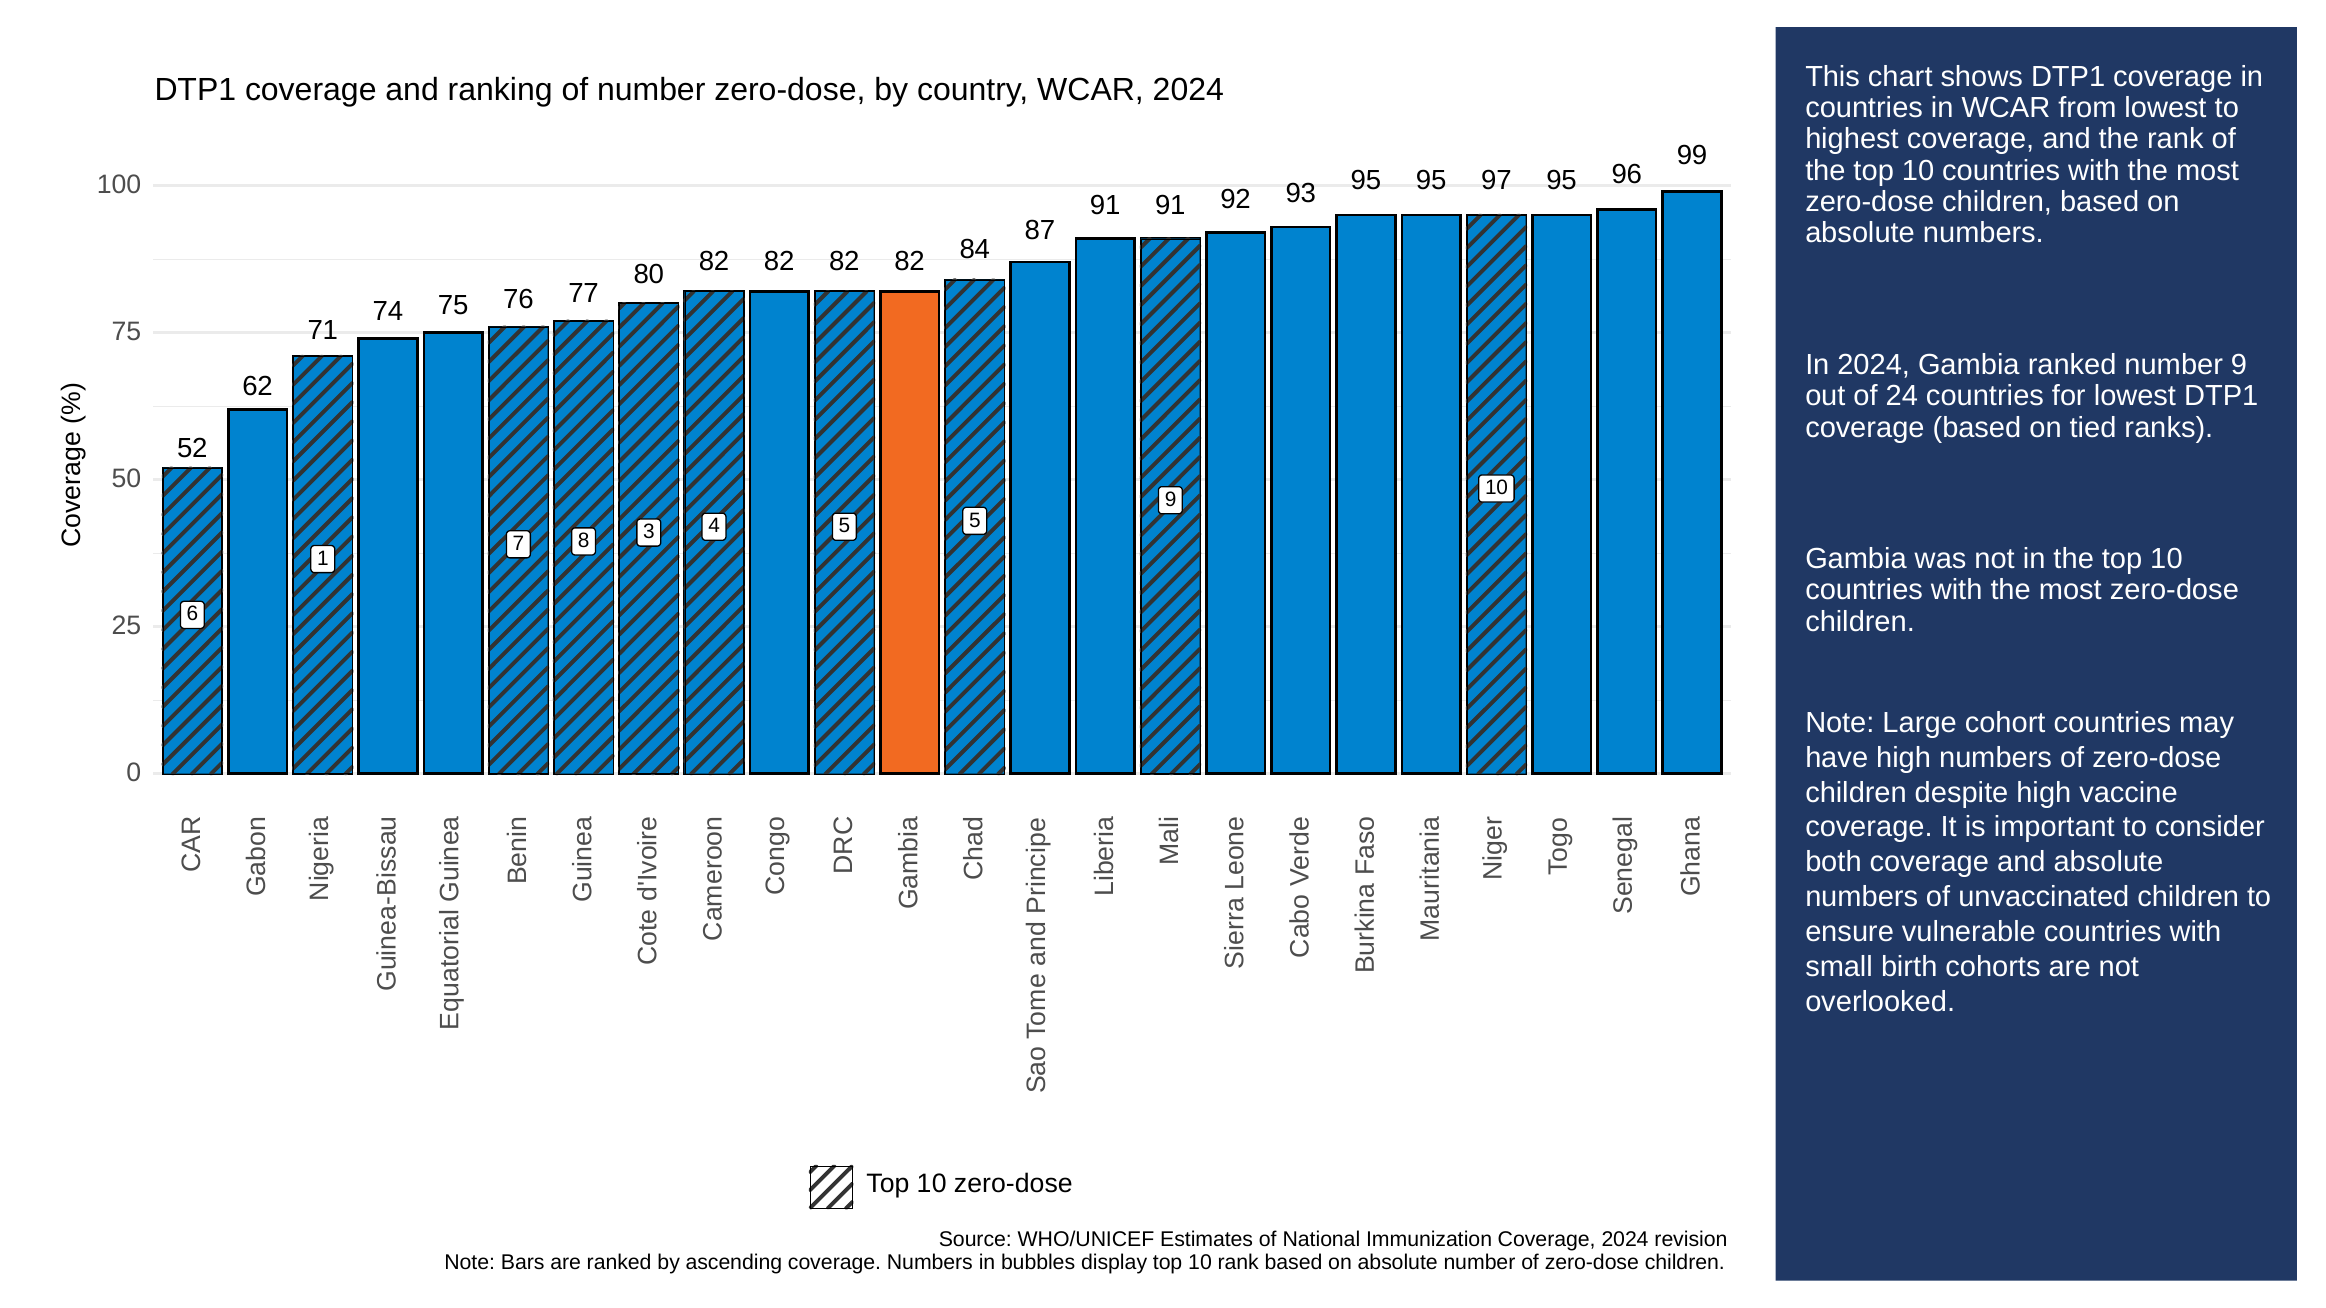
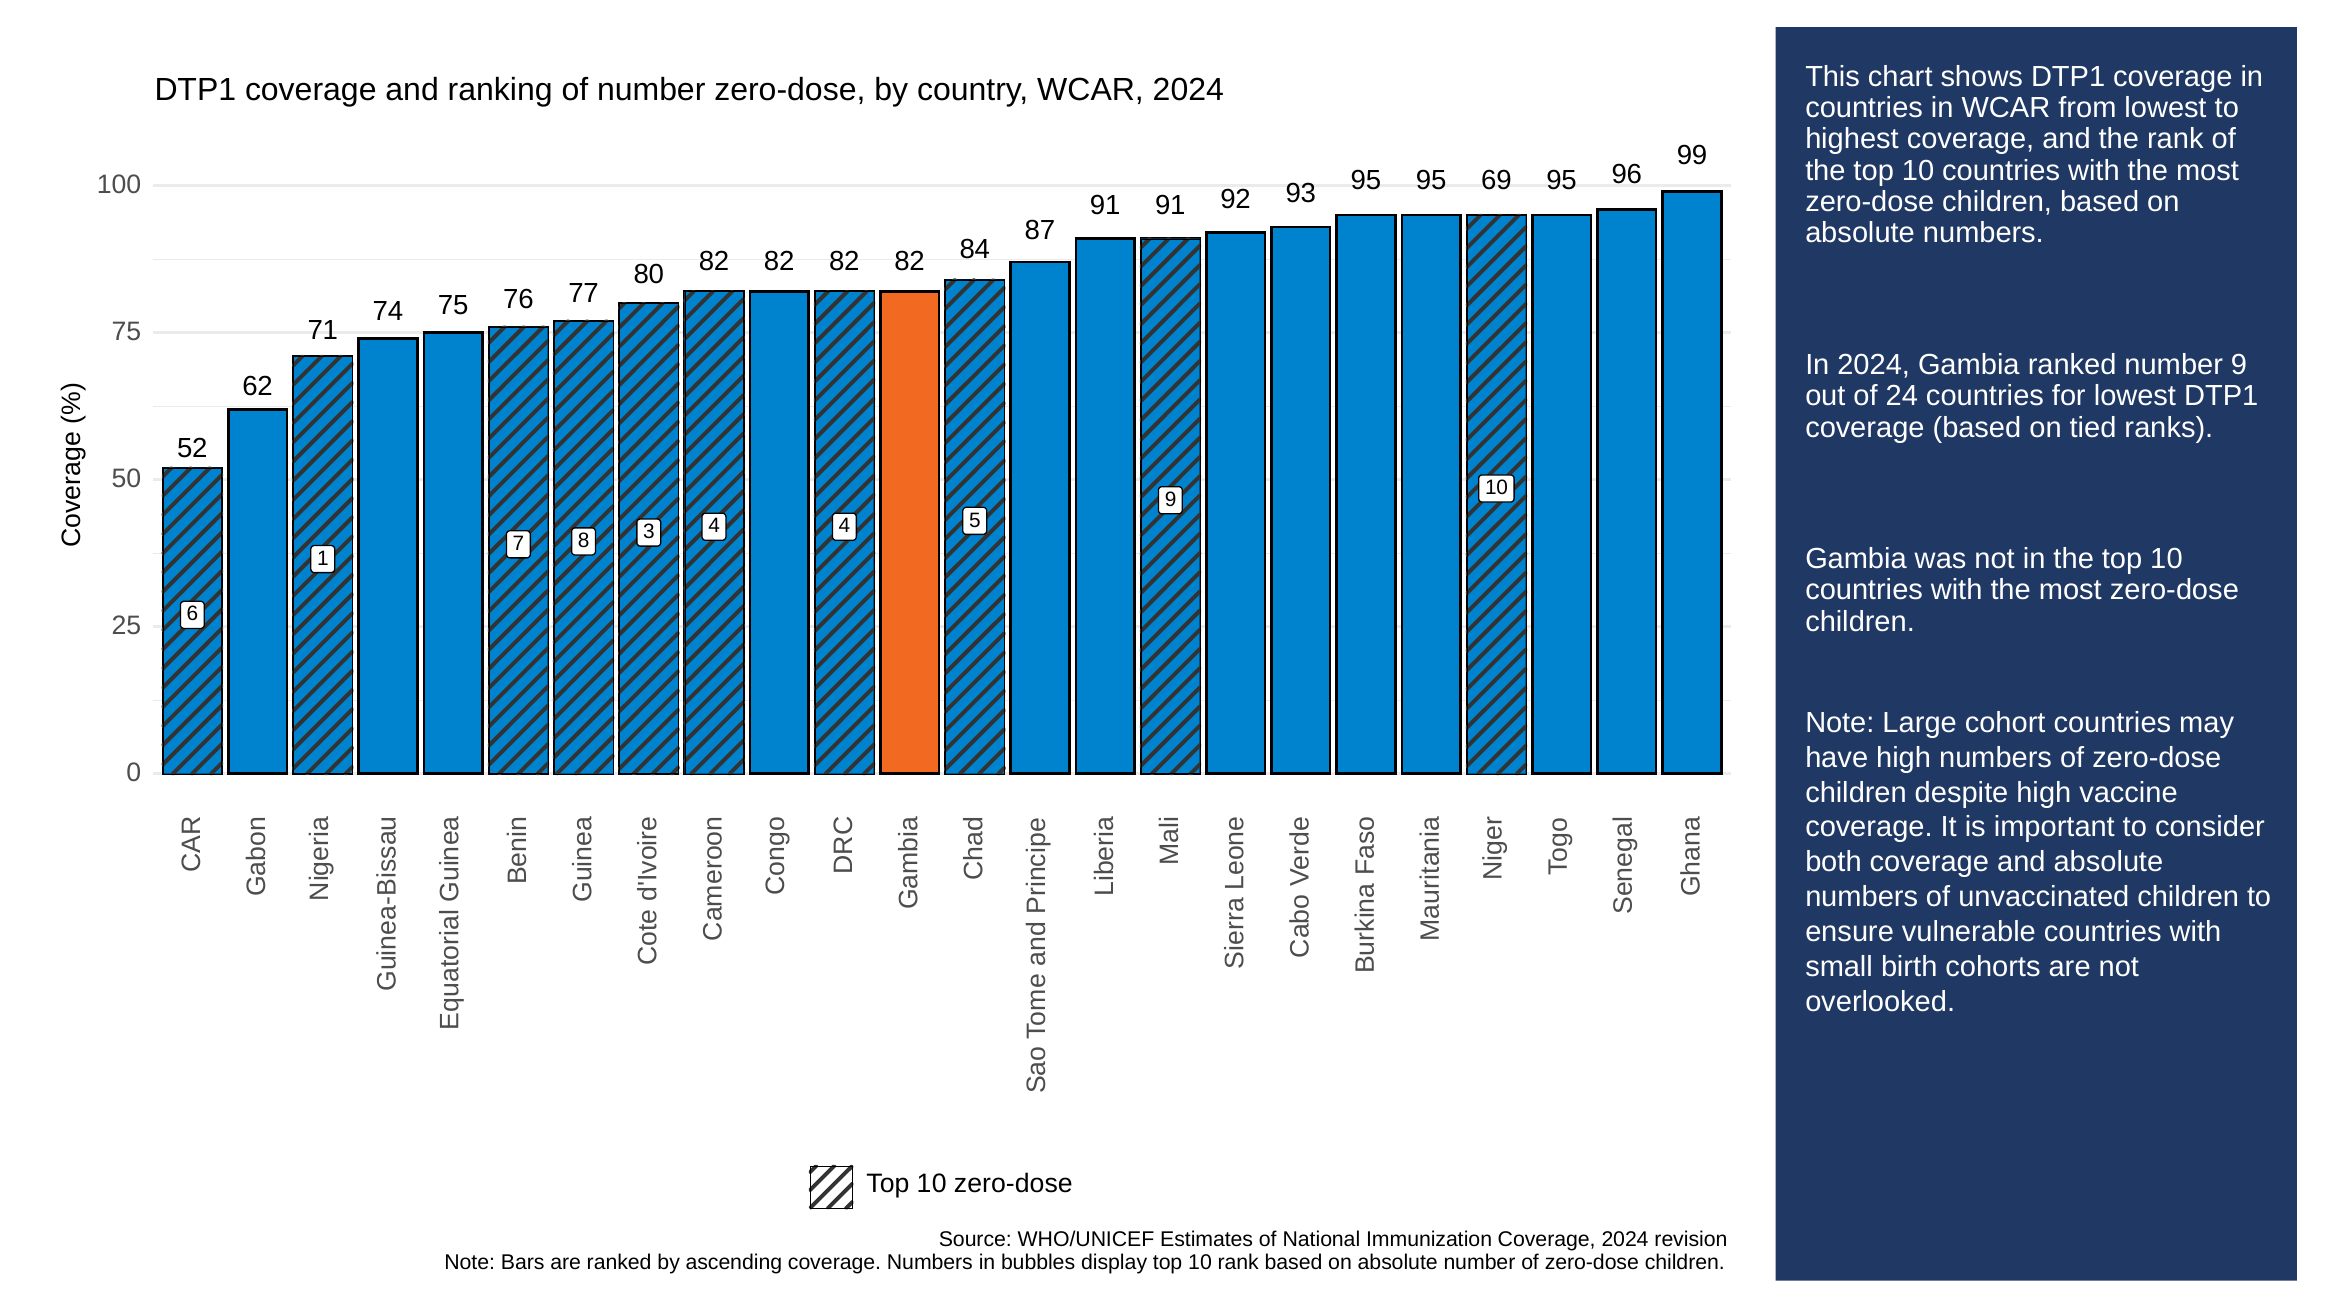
97: 97 -> 69
3 5: 5 -> 4
